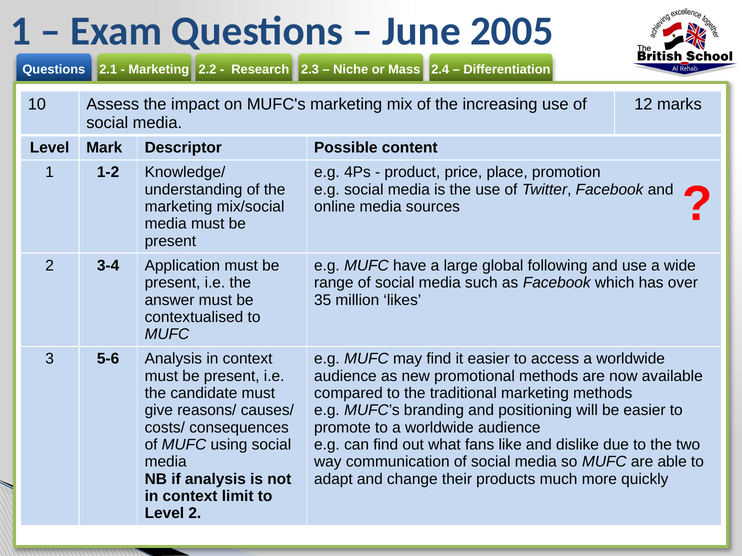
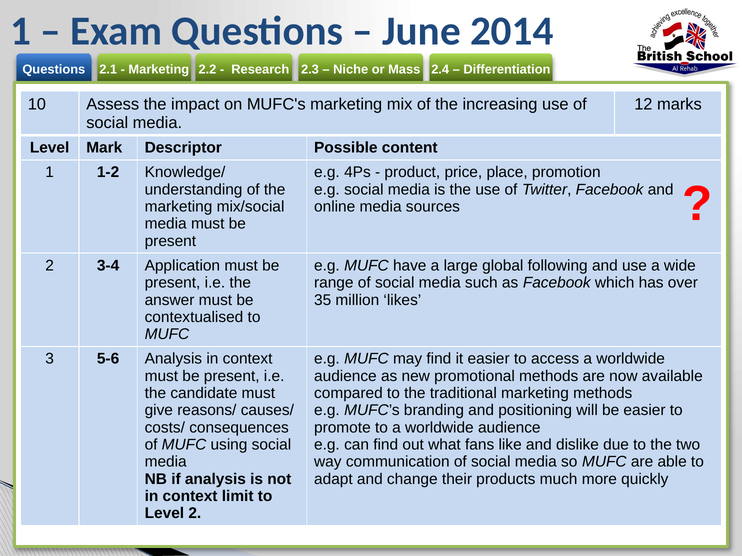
2005: 2005 -> 2014
